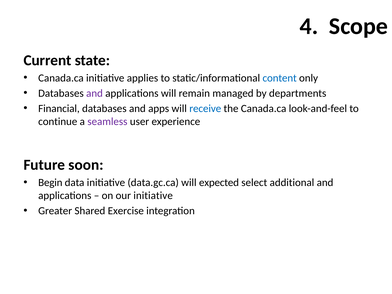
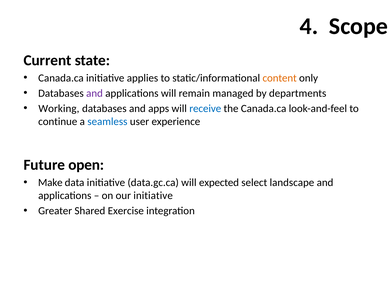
content colour: blue -> orange
Financial: Financial -> Working
seamless colour: purple -> blue
soon: soon -> open
Begin: Begin -> Make
additional: additional -> landscape
